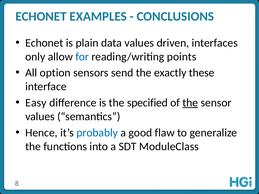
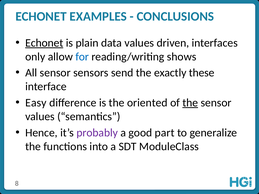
Echonet at (44, 43) underline: none -> present
points: points -> shows
All option: option -> sensor
specified: specified -> oriented
probably colour: blue -> purple
flaw: flaw -> part
